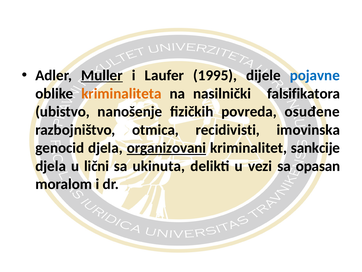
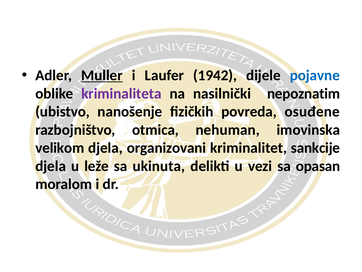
1995: 1995 -> 1942
kriminaliteta colour: orange -> purple
falsifikatora: falsifikatora -> nepoznatim
recidivisti: recidivisti -> nehuman
genocid: genocid -> velikom
organizovani underline: present -> none
lični: lični -> leže
